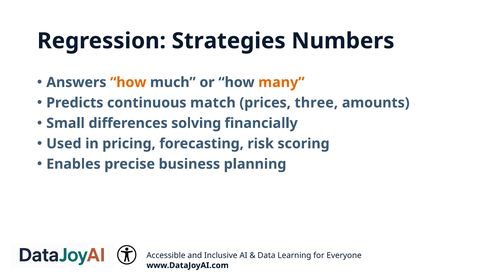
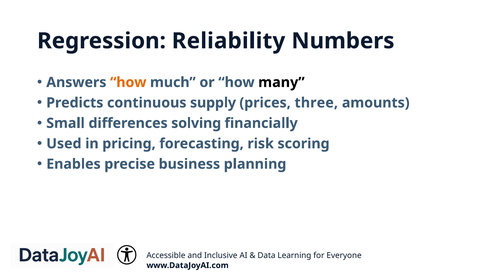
Strategies: Strategies -> Reliability
many colour: orange -> black
match: match -> supply
